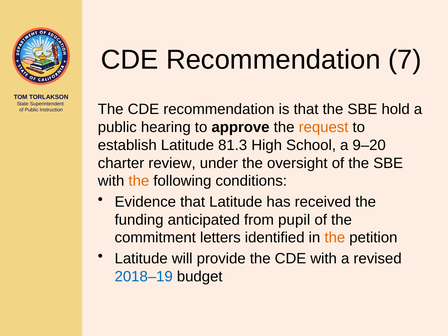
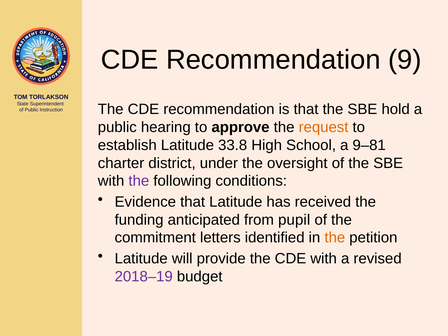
7: 7 -> 9
81.3: 81.3 -> 33.8
9–20: 9–20 -> 9–81
review: review -> district
the at (139, 181) colour: orange -> purple
2018–19 colour: blue -> purple
